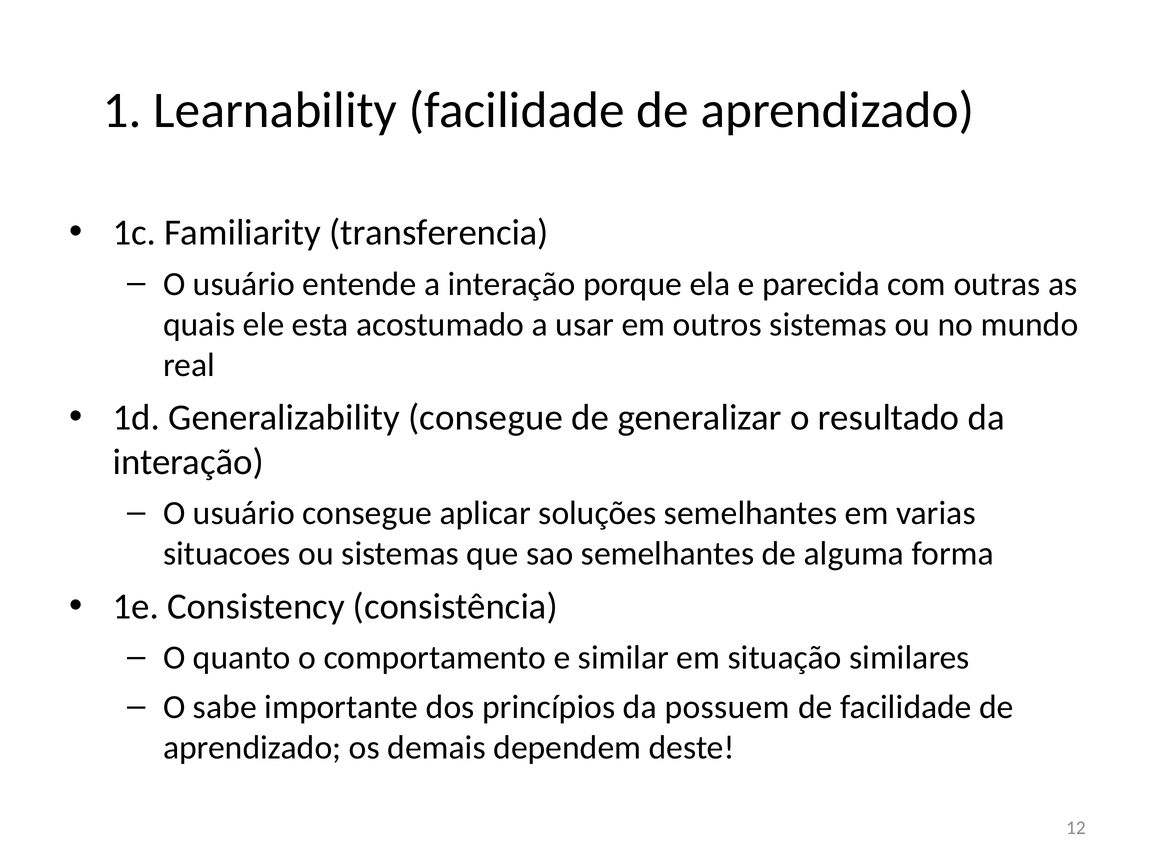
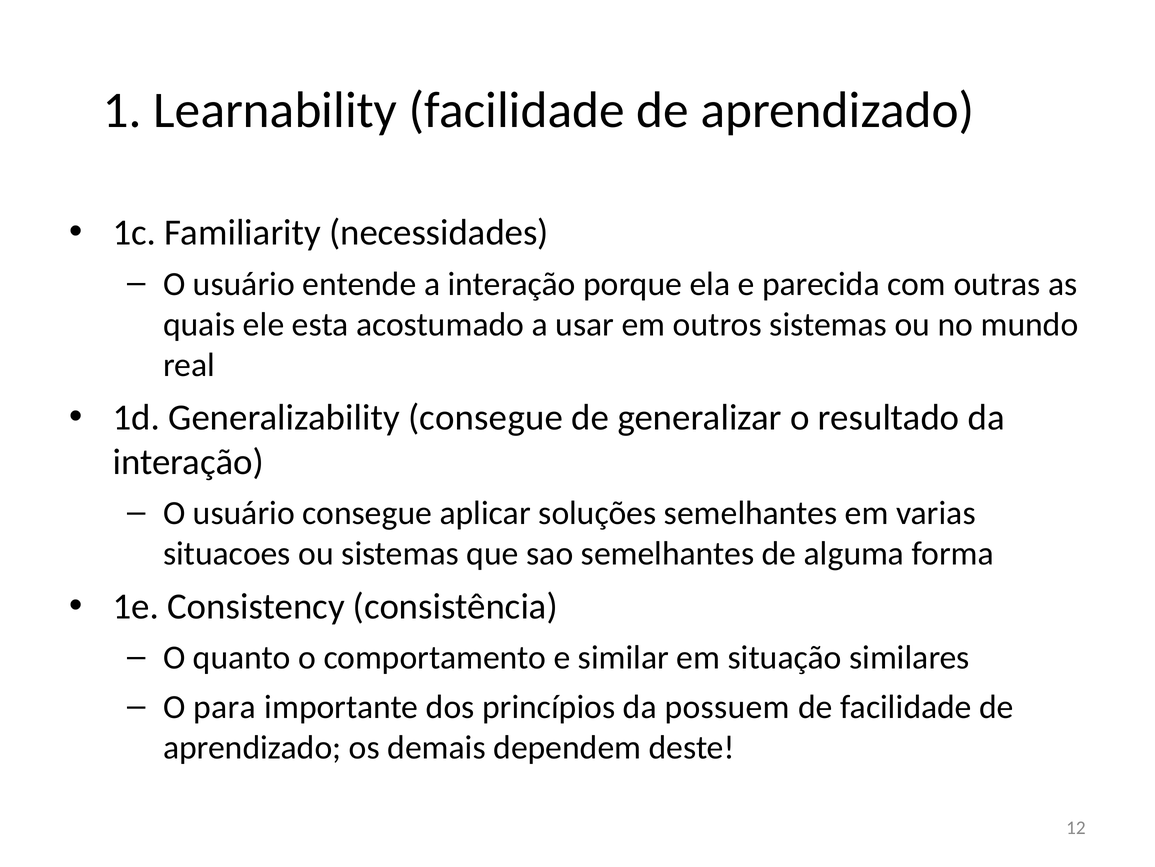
transferencia: transferencia -> necessidades
sabe: sabe -> para
